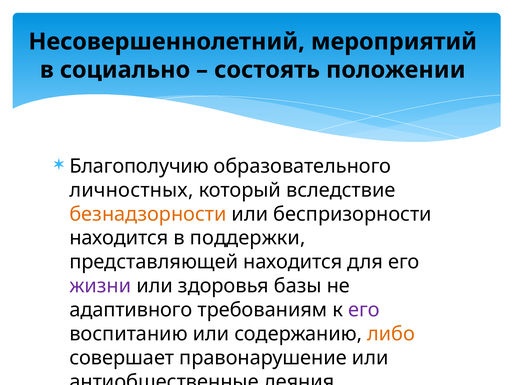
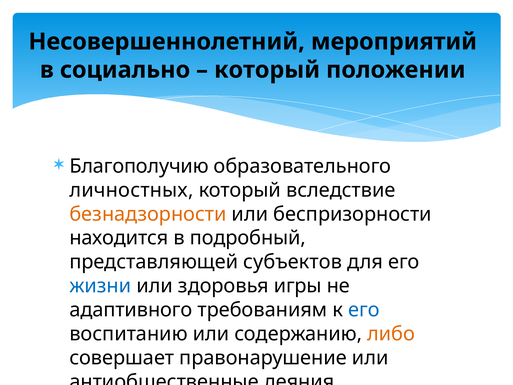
состоять at (267, 70): состоять -> который
поддержки: поддержки -> подробный
представляющей находится: находится -> субъектов
жизни colour: purple -> blue
базы: базы -> игры
его at (364, 310) colour: purple -> blue
